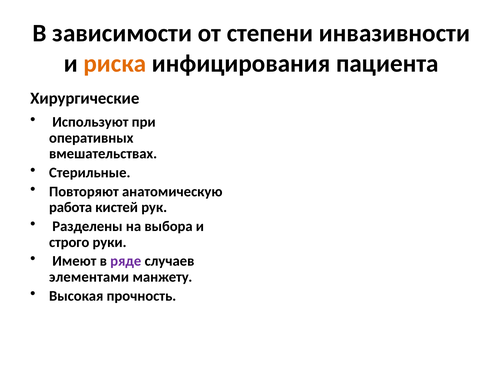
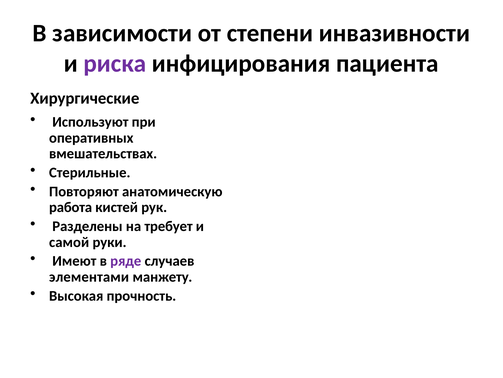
риска colour: orange -> purple
выбора: выбора -> требует
строго: строго -> самой
